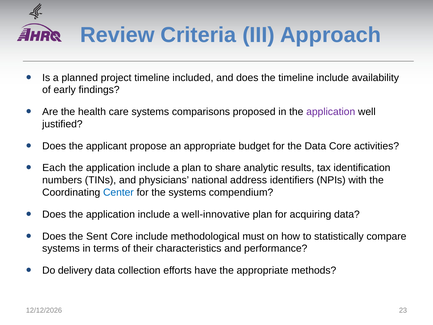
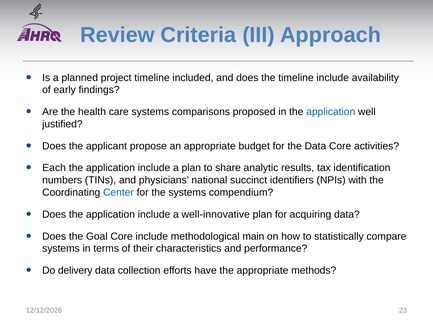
application at (331, 112) colour: purple -> blue
address: address -> succinct
Sent: Sent -> Goal
must: must -> main
